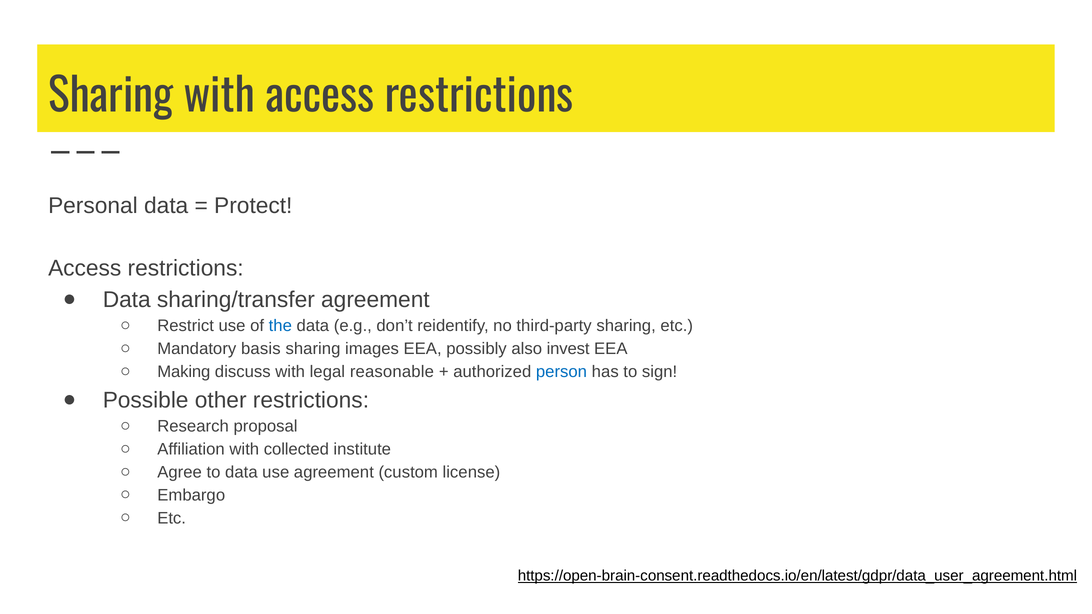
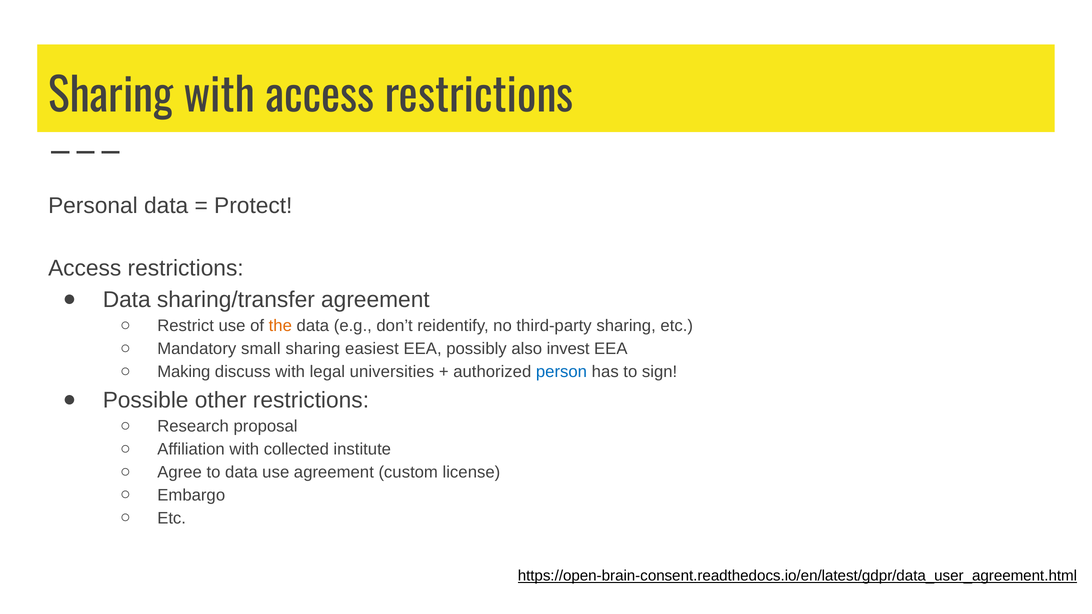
the colour: blue -> orange
basis: basis -> small
images: images -> easiest
reasonable: reasonable -> universities
